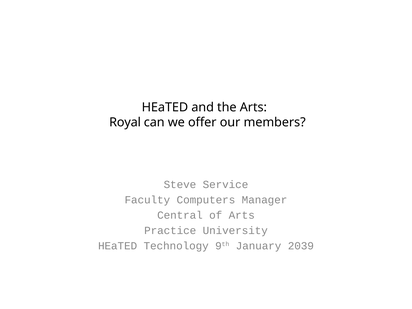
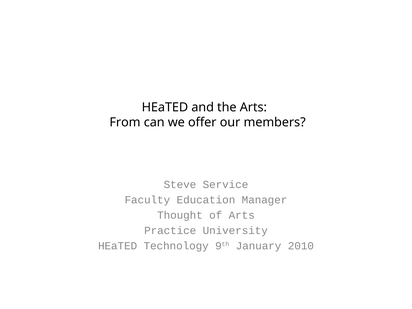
Royal: Royal -> From
Computers: Computers -> Education
Central: Central -> Thought
2039: 2039 -> 2010
